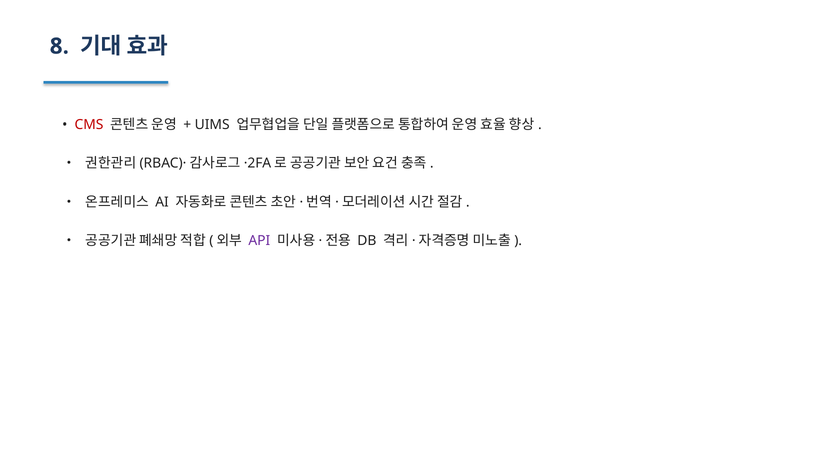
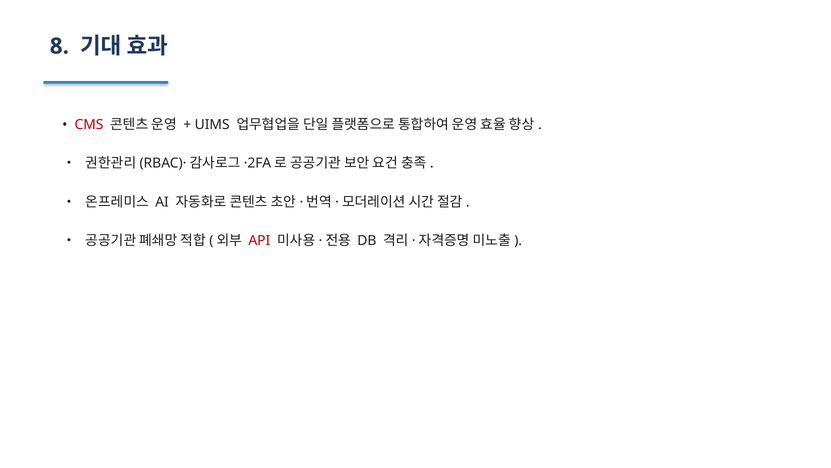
API colour: purple -> red
